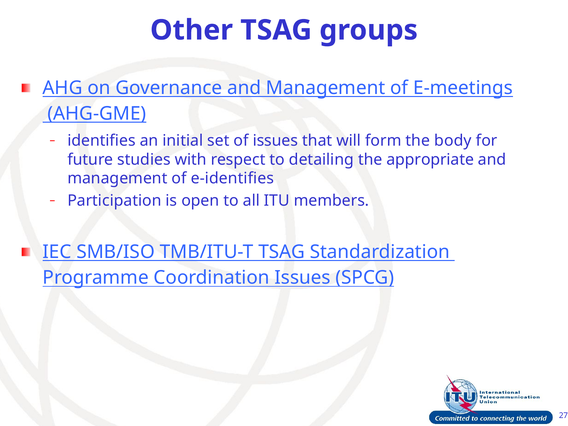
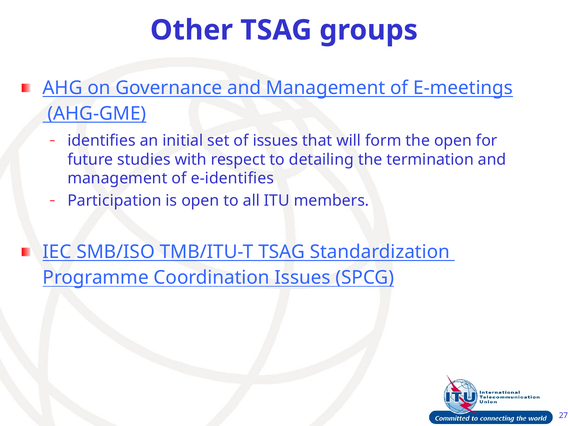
the body: body -> open
appropriate: appropriate -> termination
